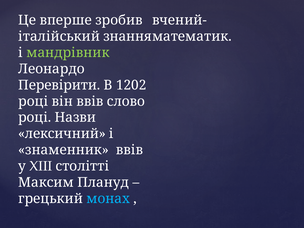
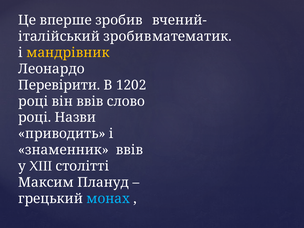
італійський знання: знання -> зробив
мандрівник colour: light green -> yellow
лексичний: лексичний -> приводить
